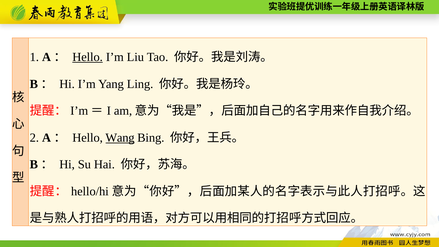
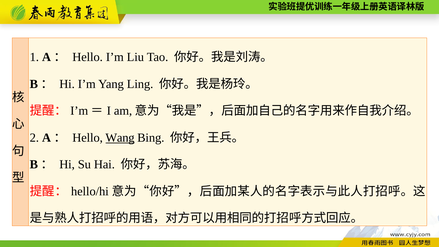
Hello at (88, 57) underline: present -> none
